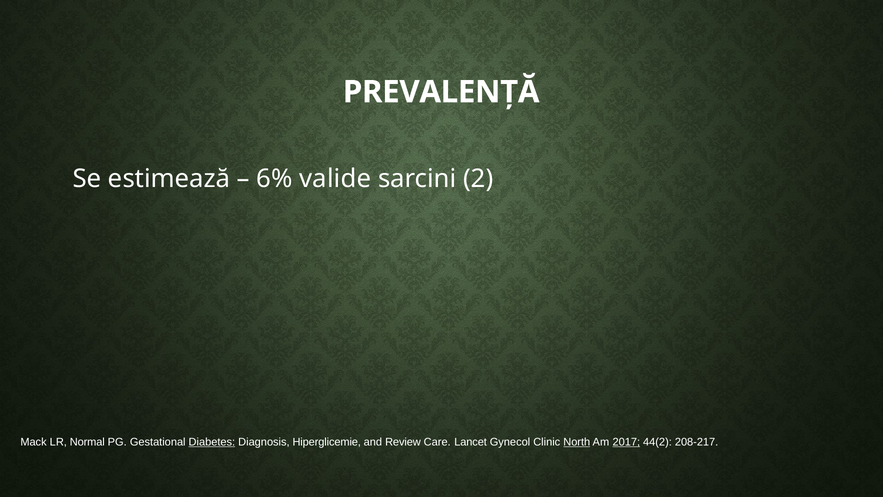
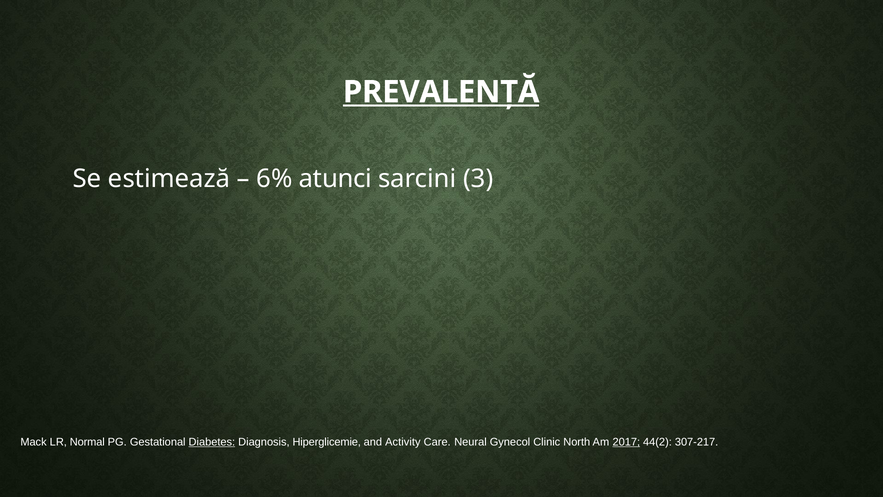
PREVALENȚĂ underline: none -> present
valide: valide -> atunci
2: 2 -> 3
Review: Review -> Activity
Lancet: Lancet -> Neural
North underline: present -> none
208-217: 208-217 -> 307-217
